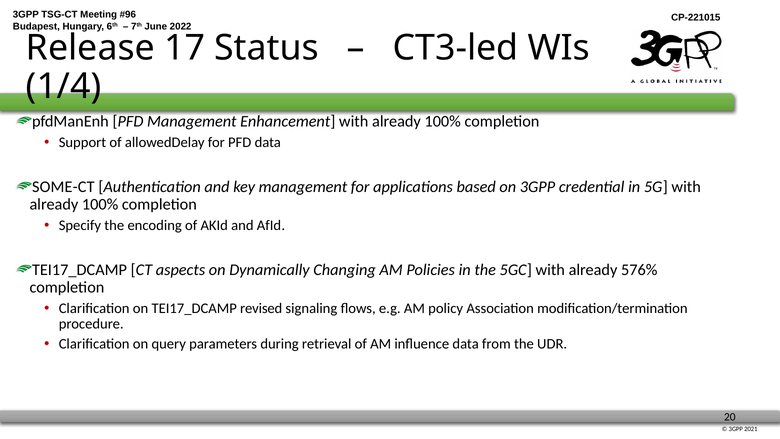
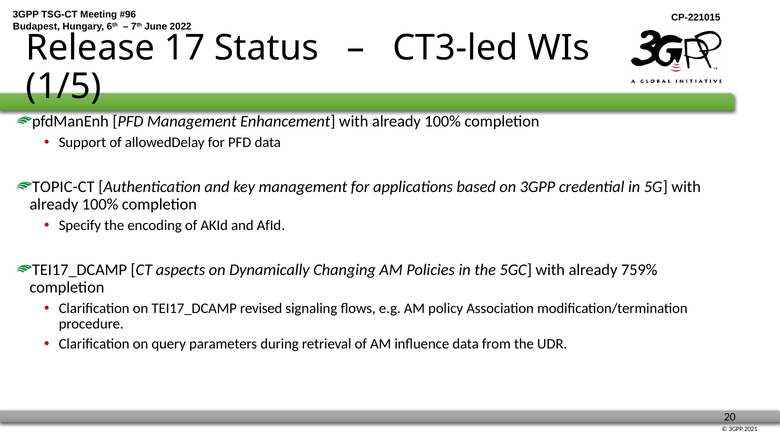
1/4: 1/4 -> 1/5
SOME-CT: SOME-CT -> TOPIC-CT
576%: 576% -> 759%
